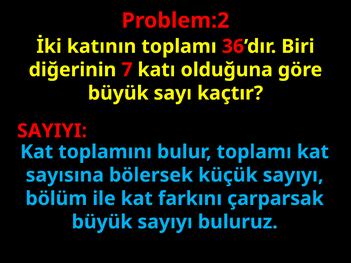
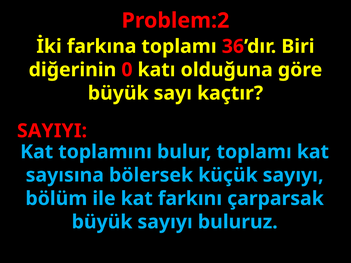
katının: katının -> farkına
7: 7 -> 0
